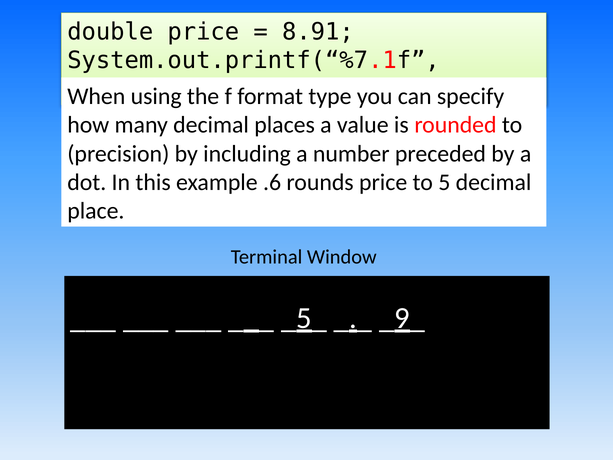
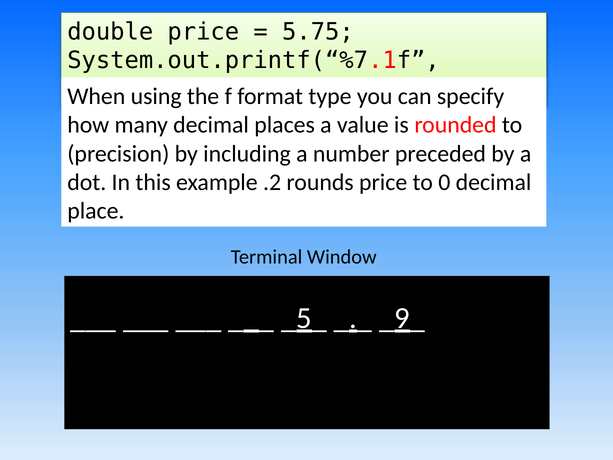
8.91: 8.91 -> 5.75
.6: .6 -> .2
5: 5 -> 0
